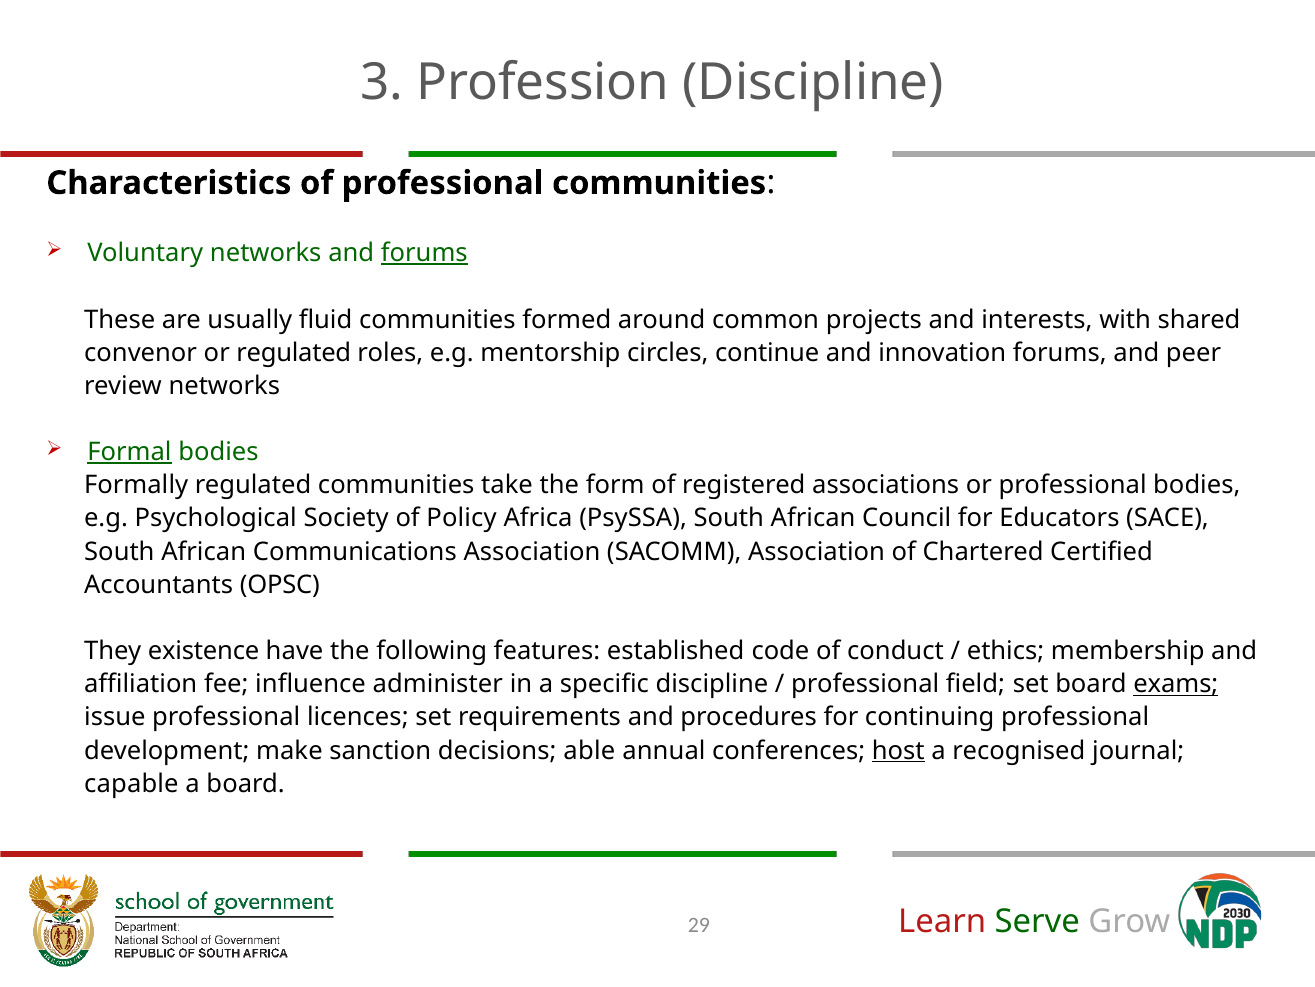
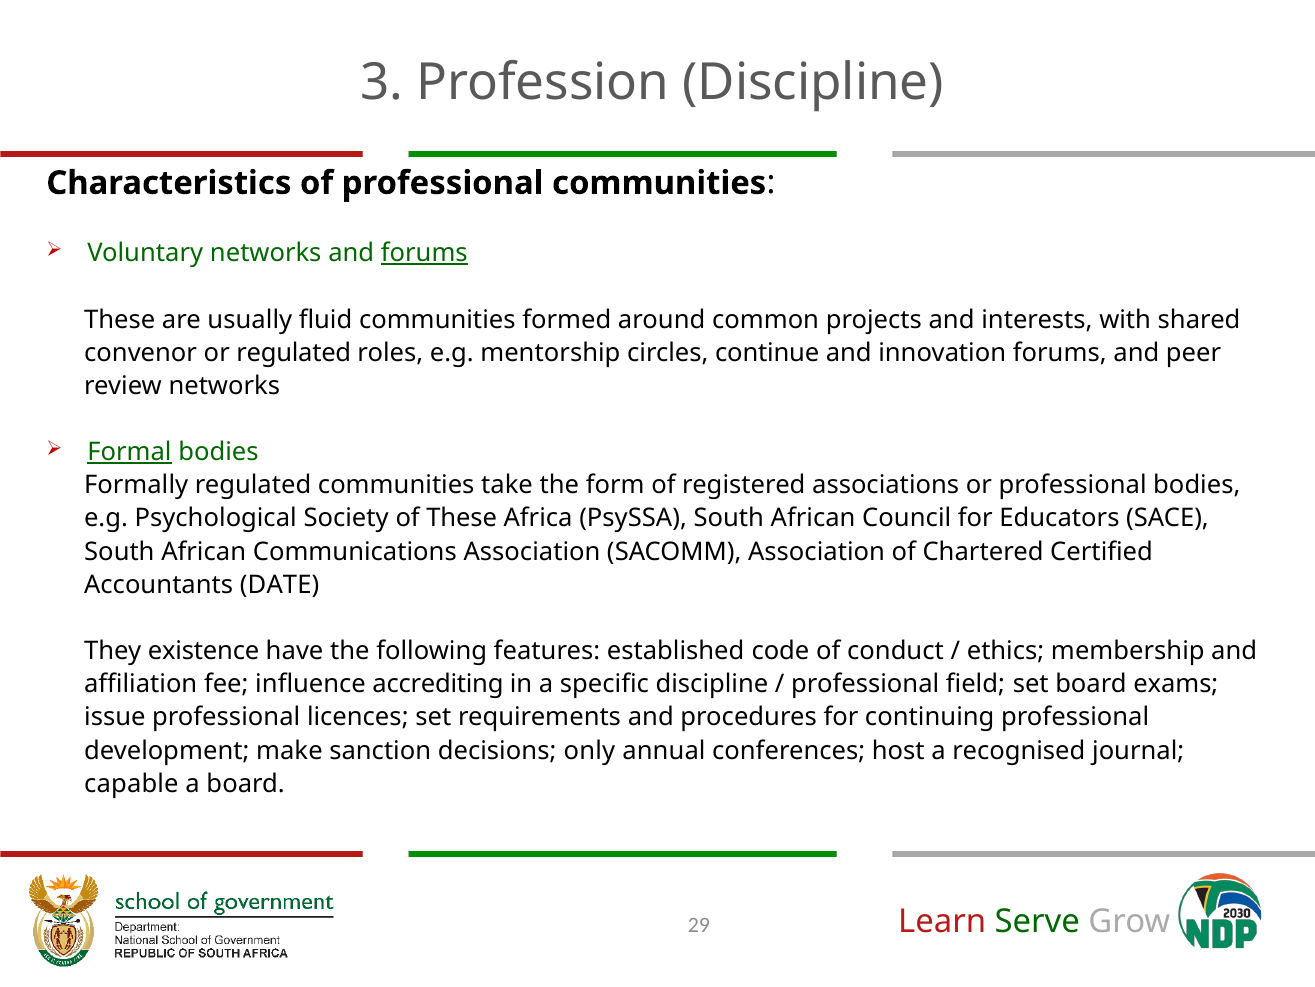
of Policy: Policy -> These
OPSC: OPSC -> DATE
administer: administer -> accrediting
exams underline: present -> none
able: able -> only
host underline: present -> none
